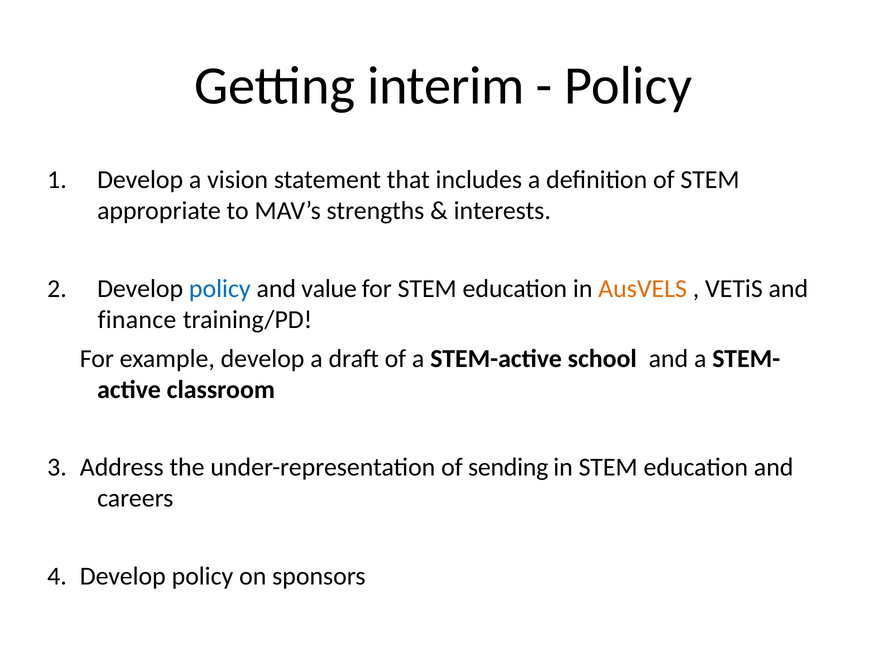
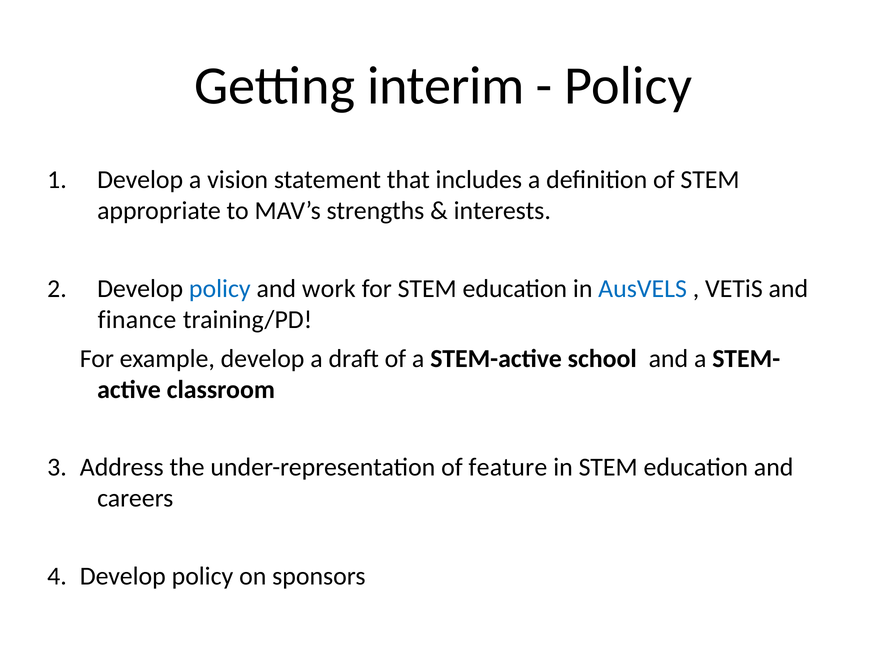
value: value -> work
AusVELS colour: orange -> blue
sending: sending -> feature
